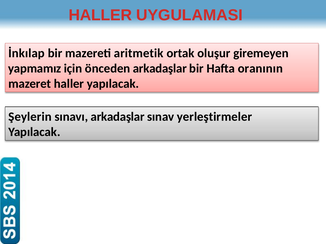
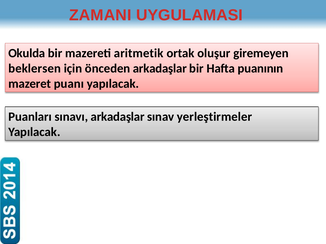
HALLER at (100, 15): HALLER -> ZAMANI
İnkılap: İnkılap -> Okulda
yapmamız: yapmamız -> beklersen
oranının: oranının -> puanının
mazeret haller: haller -> puanı
Şeylerin: Şeylerin -> Puanları
